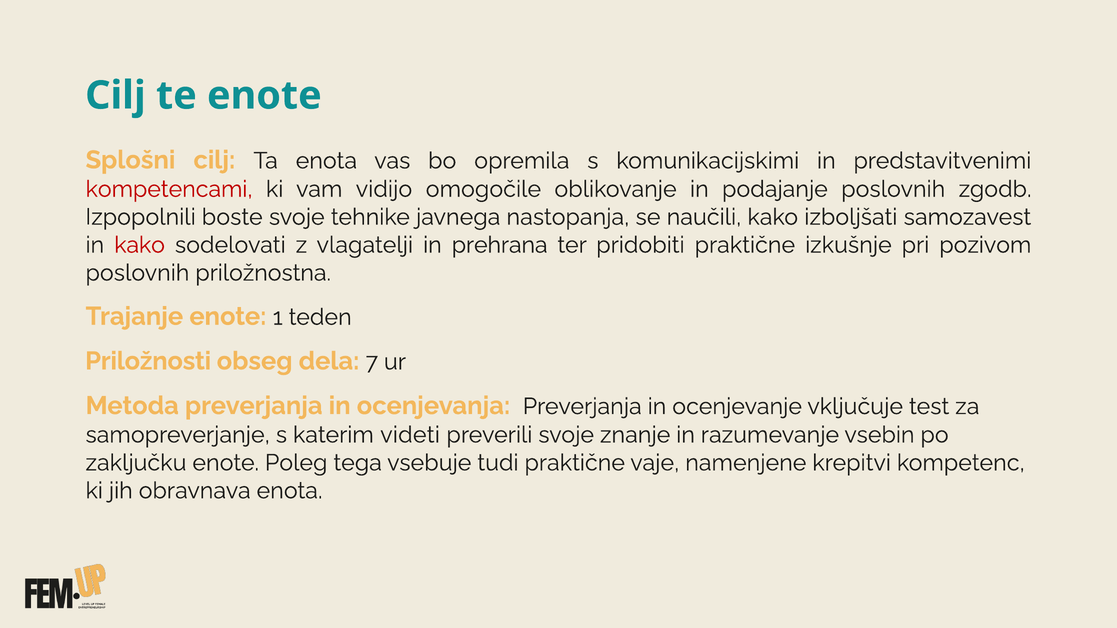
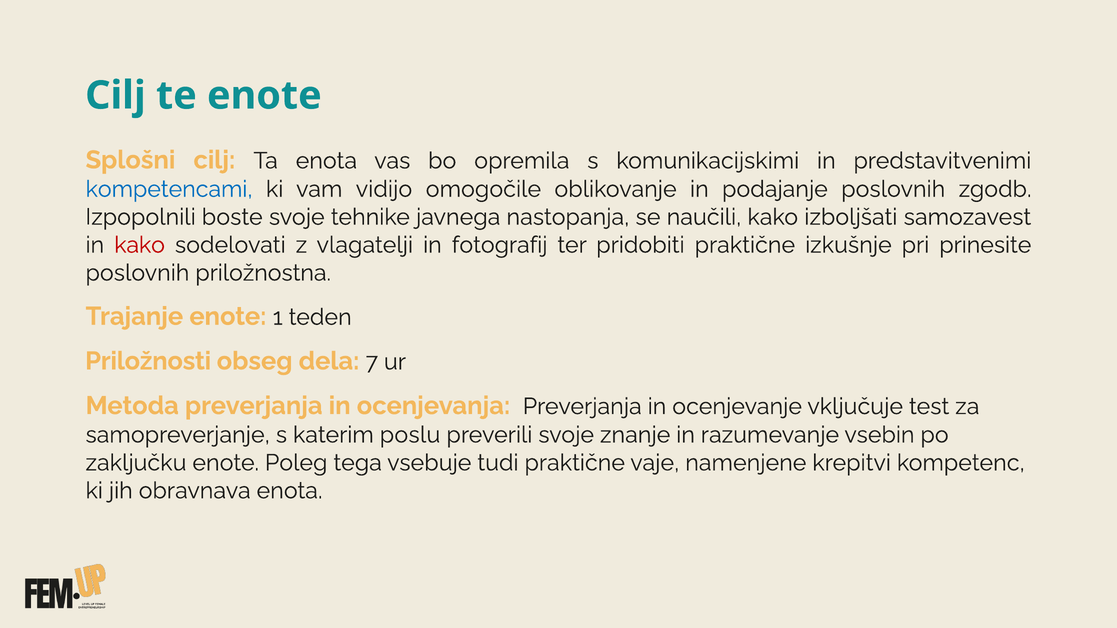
kompetencami colour: red -> blue
prehrana: prehrana -> fotografij
pozivom: pozivom -> prinesite
videti: videti -> poslu
